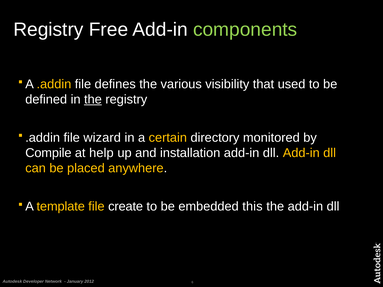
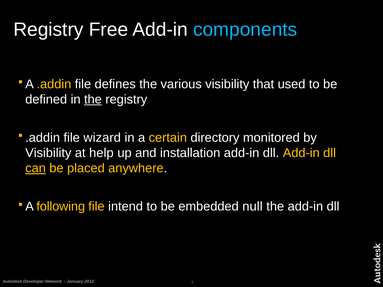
components colour: light green -> light blue
Compile at (48, 153): Compile -> Visibility
can underline: none -> present
template: template -> following
create: create -> intend
this: this -> null
